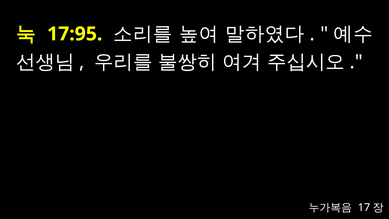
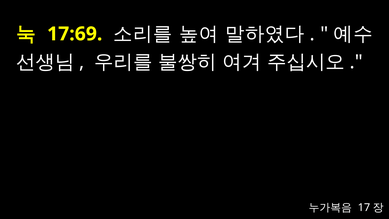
17:95: 17:95 -> 17:69
